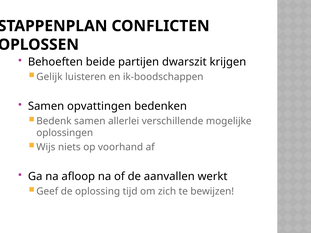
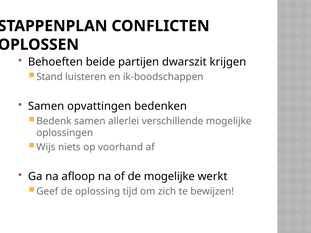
Gelijk: Gelijk -> Stand
de aanvallen: aanvallen -> mogelijke
